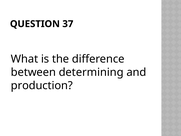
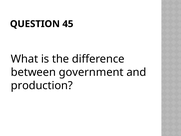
37: 37 -> 45
determining: determining -> government
